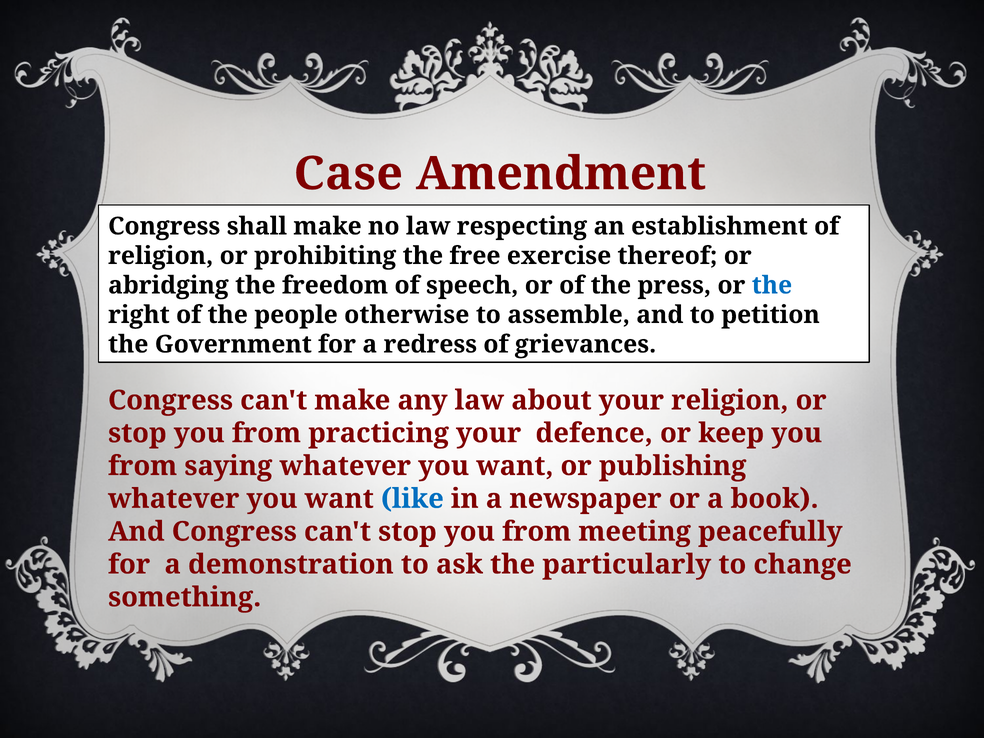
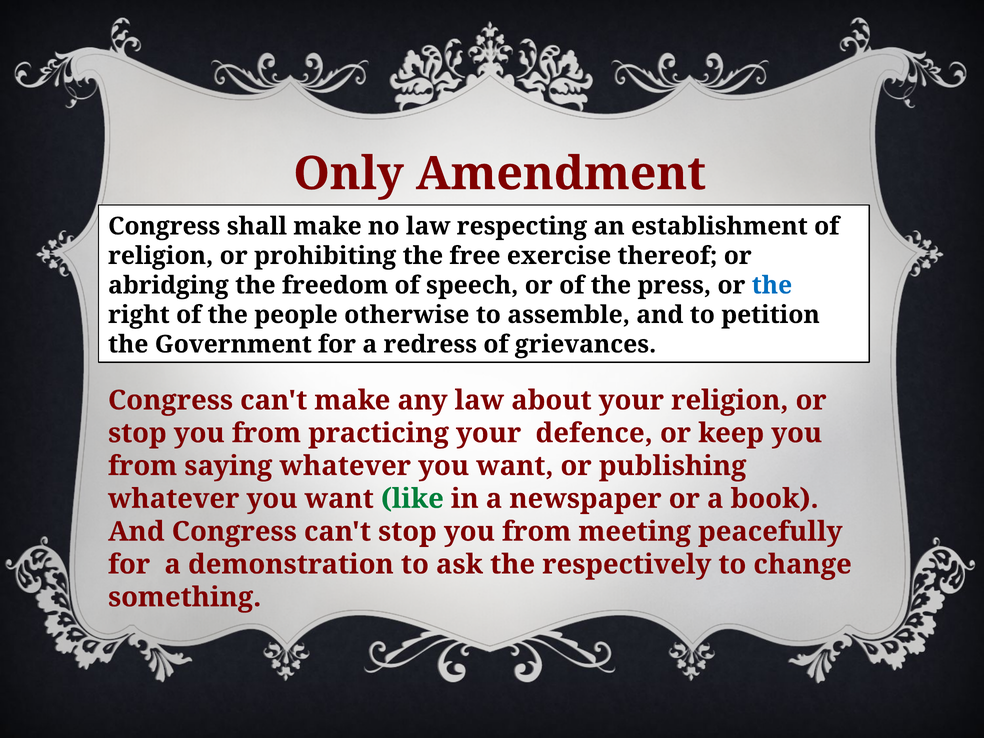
Case: Case -> Only
like colour: blue -> green
particularly: particularly -> respectively
